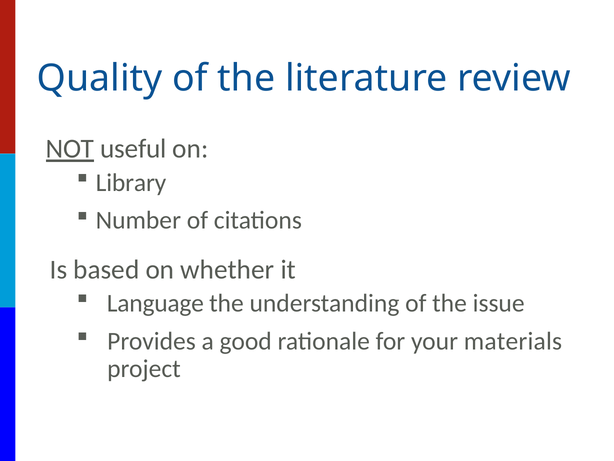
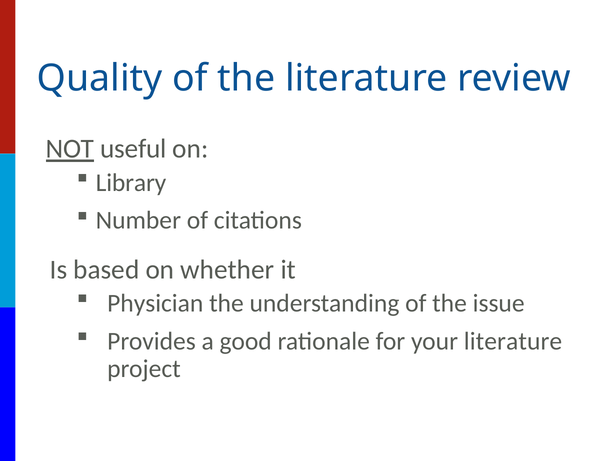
Language: Language -> Physician
your materials: materials -> literature
